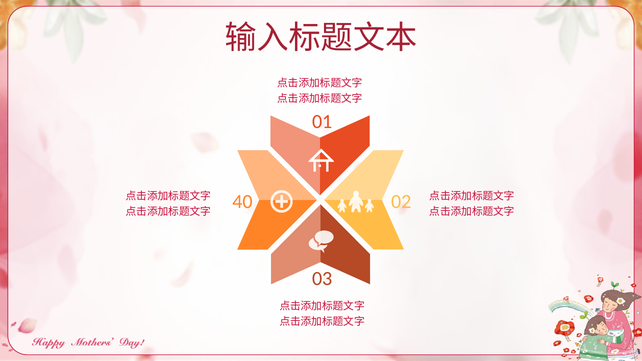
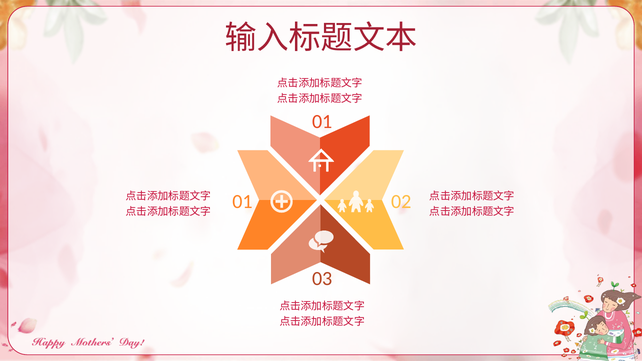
40 at (242, 201): 40 -> 01
